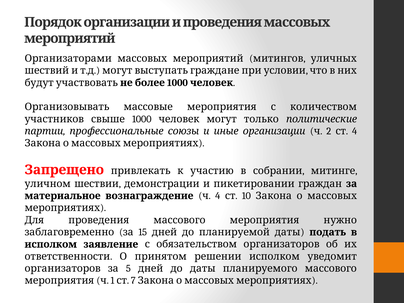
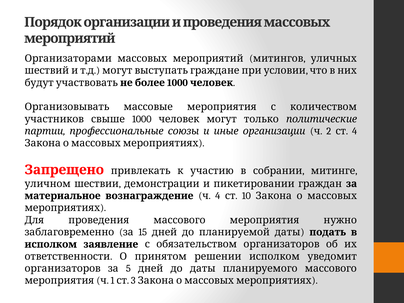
7: 7 -> 3
